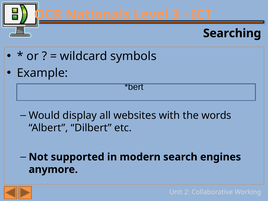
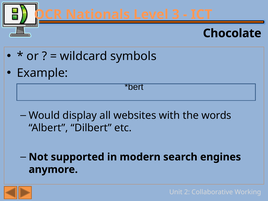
Searching: Searching -> Chocolate
